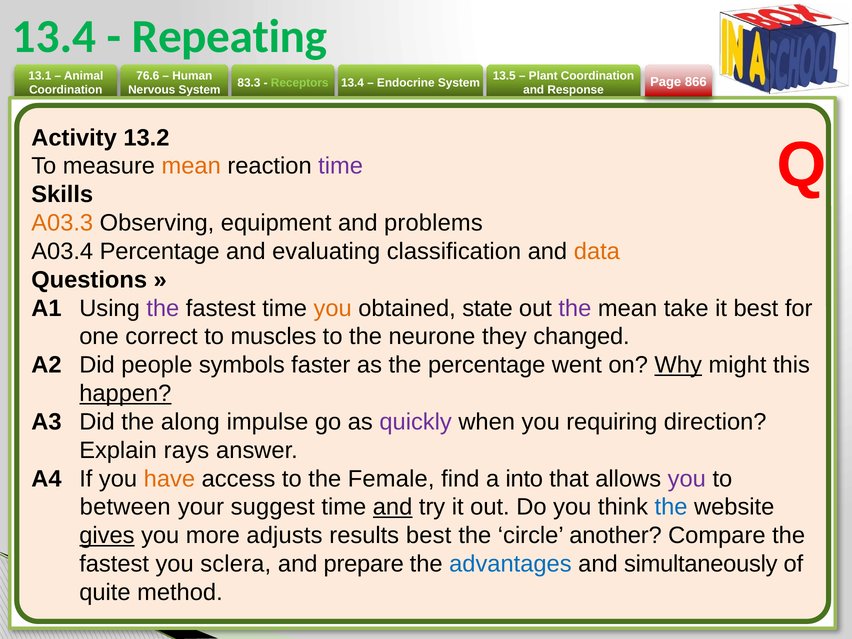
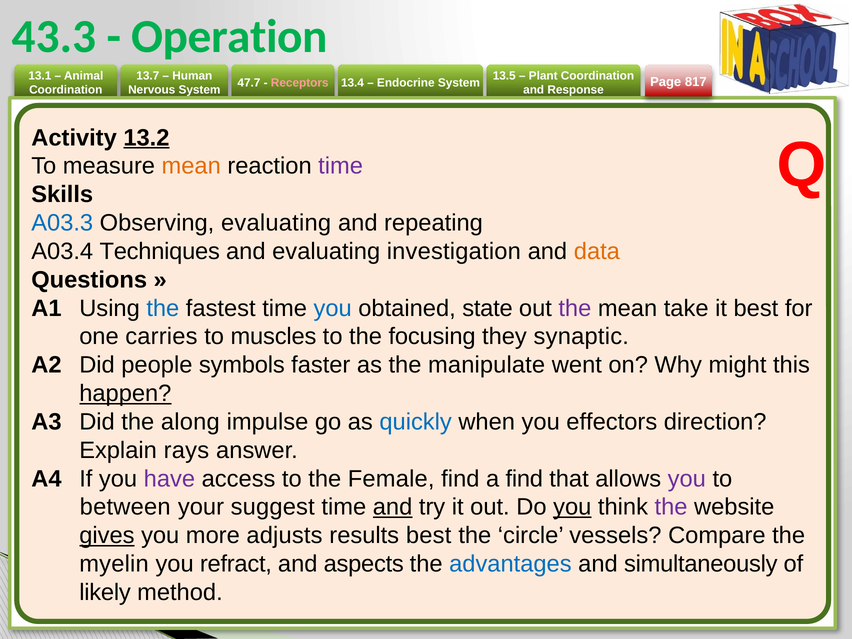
13.4 at (54, 37): 13.4 -> 43.3
Repeating: Repeating -> Operation
76.6: 76.6 -> 13.7
866: 866 -> 817
83.3: 83.3 -> 47.7
Receptors colour: light green -> pink
13.2 underline: none -> present
A03.3 colour: orange -> blue
Observing equipment: equipment -> evaluating
problems: problems -> repeating
A03.4 Percentage: Percentage -> Techniques
classification: classification -> investigation
the at (163, 308) colour: purple -> blue
you at (333, 308) colour: orange -> blue
correct: correct -> carries
neurone: neurone -> focusing
changed: changed -> synaptic
the percentage: percentage -> manipulate
Why underline: present -> none
quickly colour: purple -> blue
requiring: requiring -> effectors
have colour: orange -> purple
a into: into -> find
you at (572, 507) underline: none -> present
the at (671, 507) colour: blue -> purple
another: another -> vessels
fastest at (114, 564): fastest -> myelin
sclera: sclera -> refract
prepare: prepare -> aspects
quite: quite -> likely
